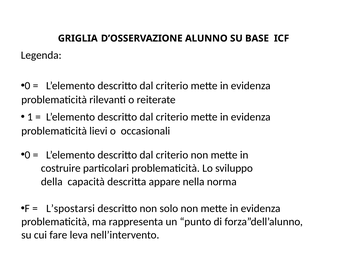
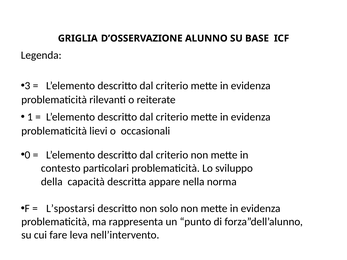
0 at (27, 86): 0 -> 3
costruire: costruire -> contesto
